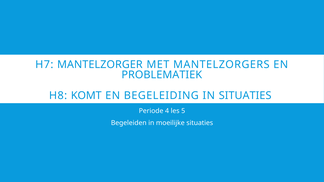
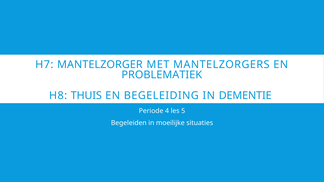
KOMT: KOMT -> THUIS
IN SITUATIES: SITUATIES -> DEMENTIE
